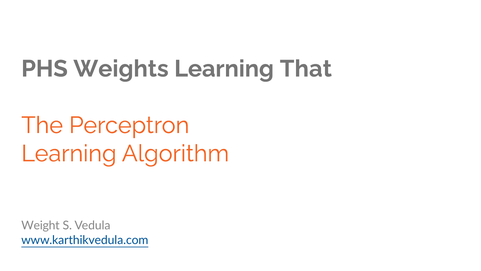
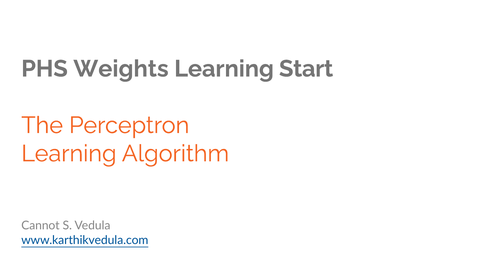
That: That -> Start
Weight: Weight -> Cannot
